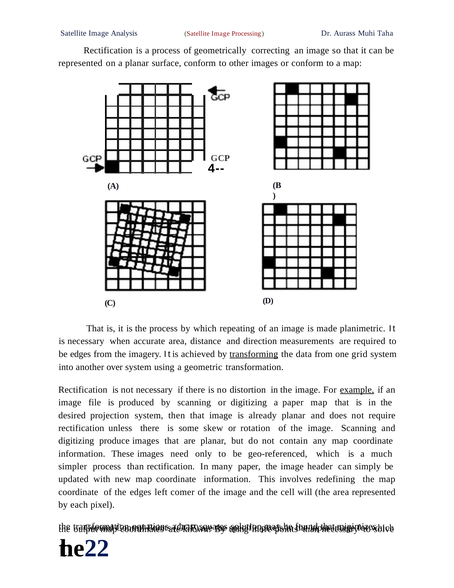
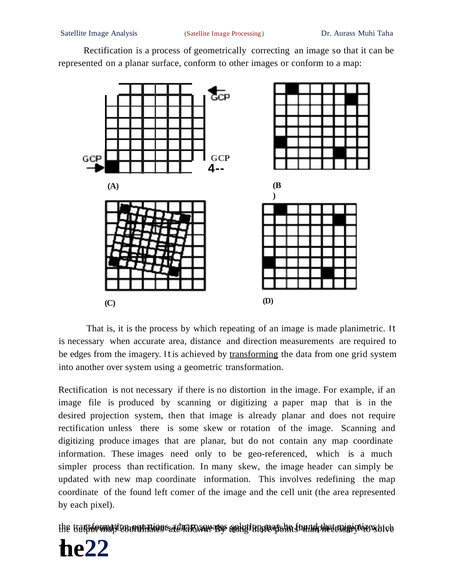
example underline: present -> none
many paper: paper -> skew
the edges: edges -> found
will: will -> unit
